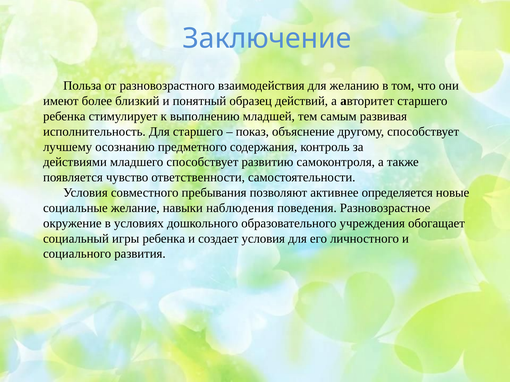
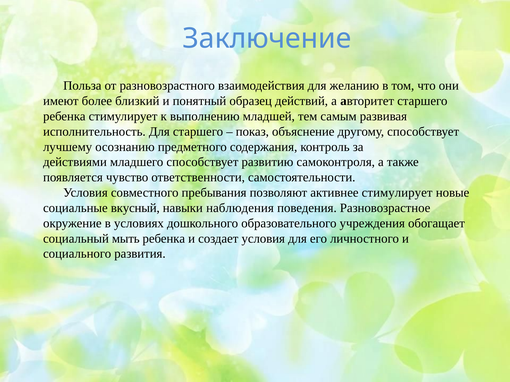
активнее определяется: определяется -> стимулирует
желание: желание -> вкусный
игры: игры -> мыть
